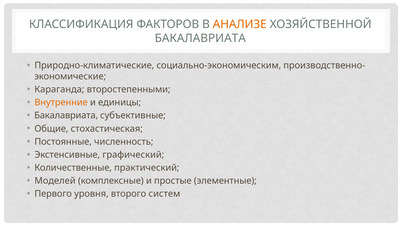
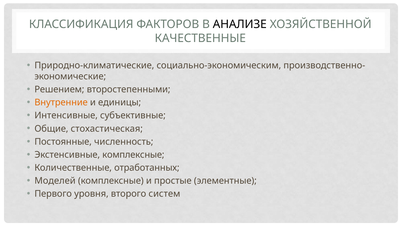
АНАЛИЗЕ colour: orange -> black
БАКАЛАВРИАТА at (200, 38): БАКАЛАВРИАТА -> КАЧЕСТВЕННЫЕ
Караганда: Караганда -> Решением
Бакалавриата at (66, 116): Бакалавриата -> Интенсивные
Экстенсивные графический: графический -> комплексные
практический: практический -> отработанных
